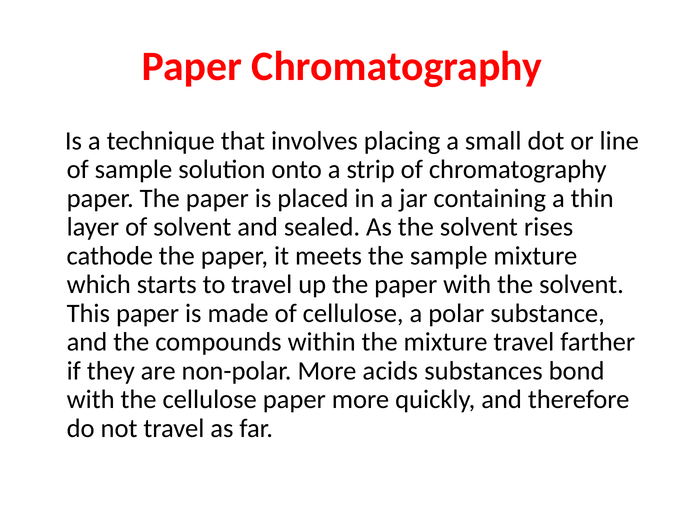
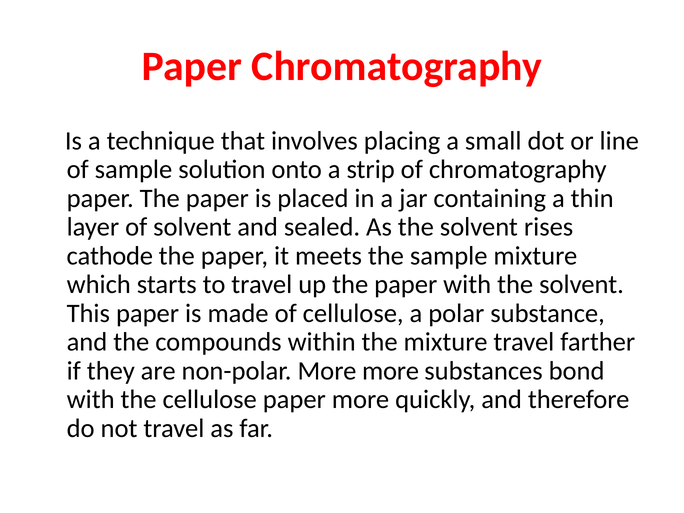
More acids: acids -> more
